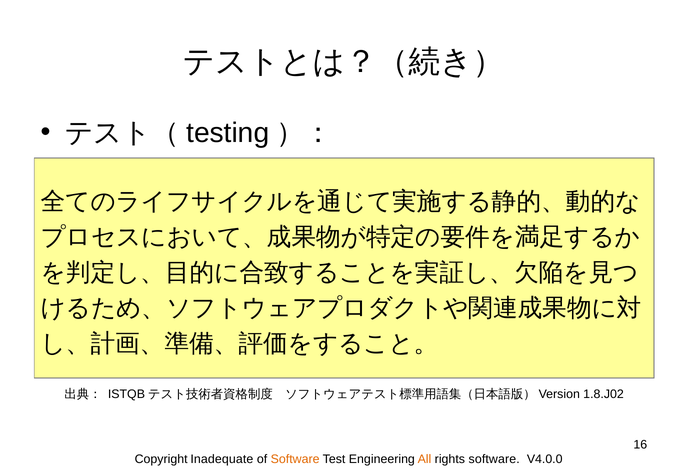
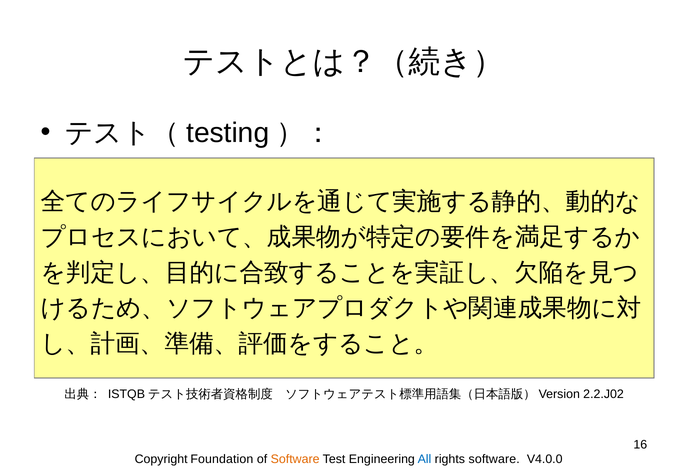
1.8.J02: 1.8.J02 -> 2.2.J02
Inadequate: Inadequate -> Foundation
All colour: orange -> blue
